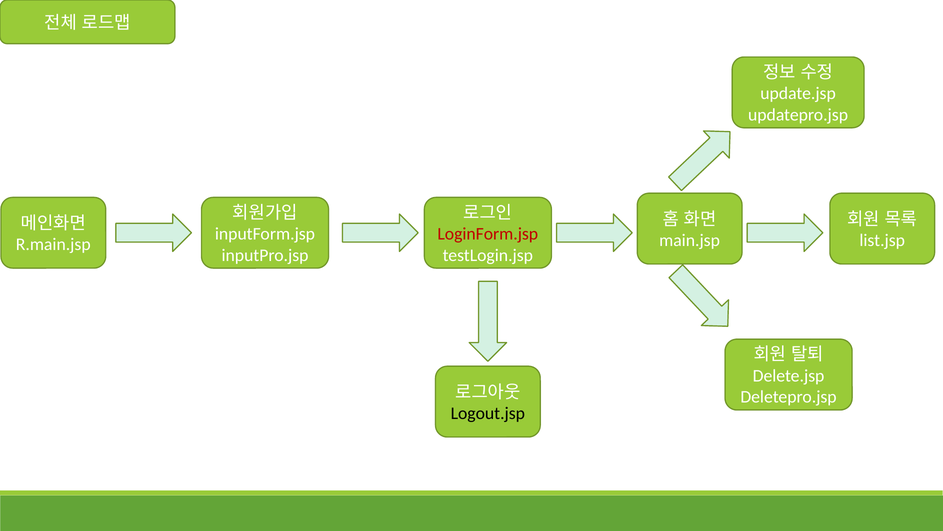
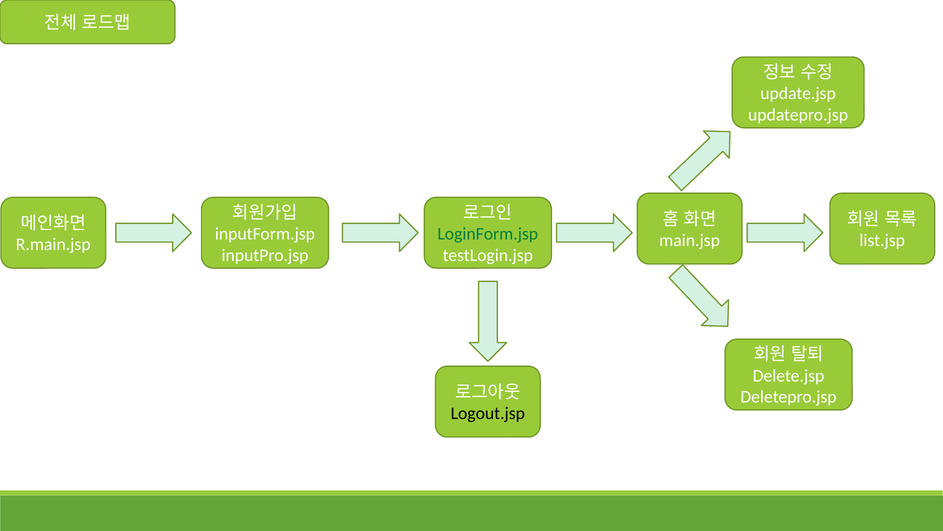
LoginForm.jsp colour: red -> green
